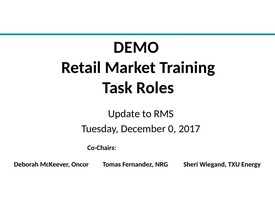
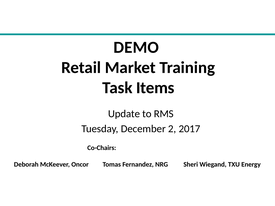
Roles: Roles -> Items
0: 0 -> 2
